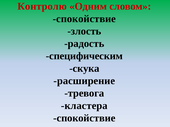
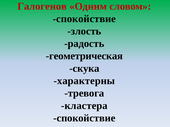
Контролю: Контролю -> Галогенов
специфическим: специфическим -> геометрическая
расширение: расширение -> характерны
